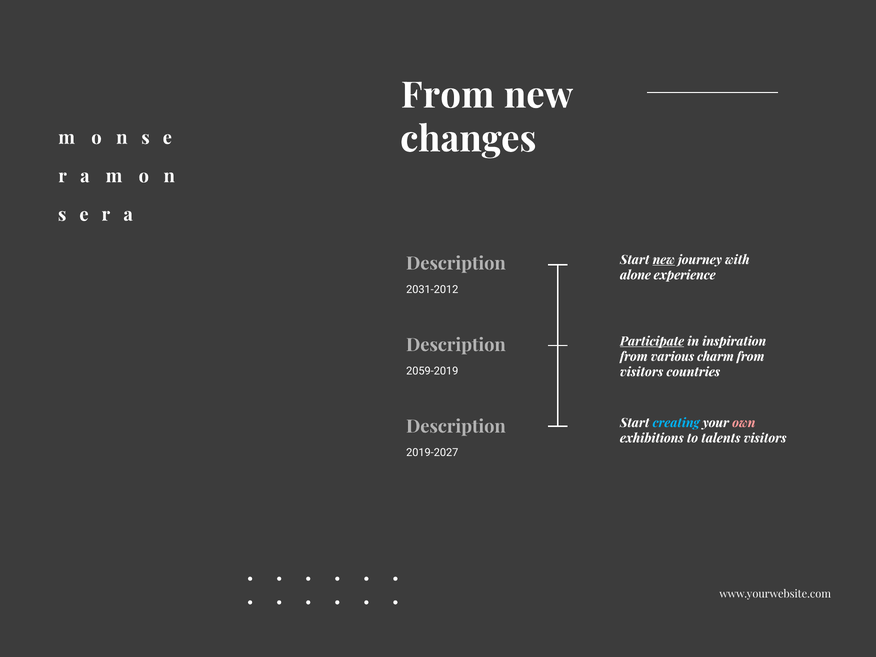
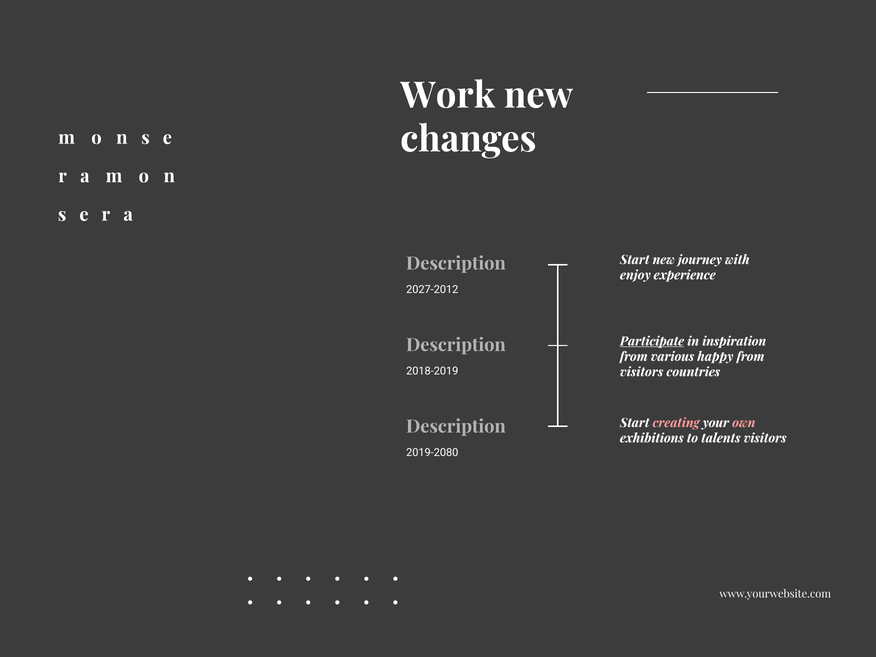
From at (448, 96): From -> Work
new at (664, 260) underline: present -> none
alone: alone -> enjoy
2031-2012: 2031-2012 -> 2027-2012
charm: charm -> happy
2059-2019: 2059-2019 -> 2018-2019
creating colour: light blue -> pink
2019-2027: 2019-2027 -> 2019-2080
